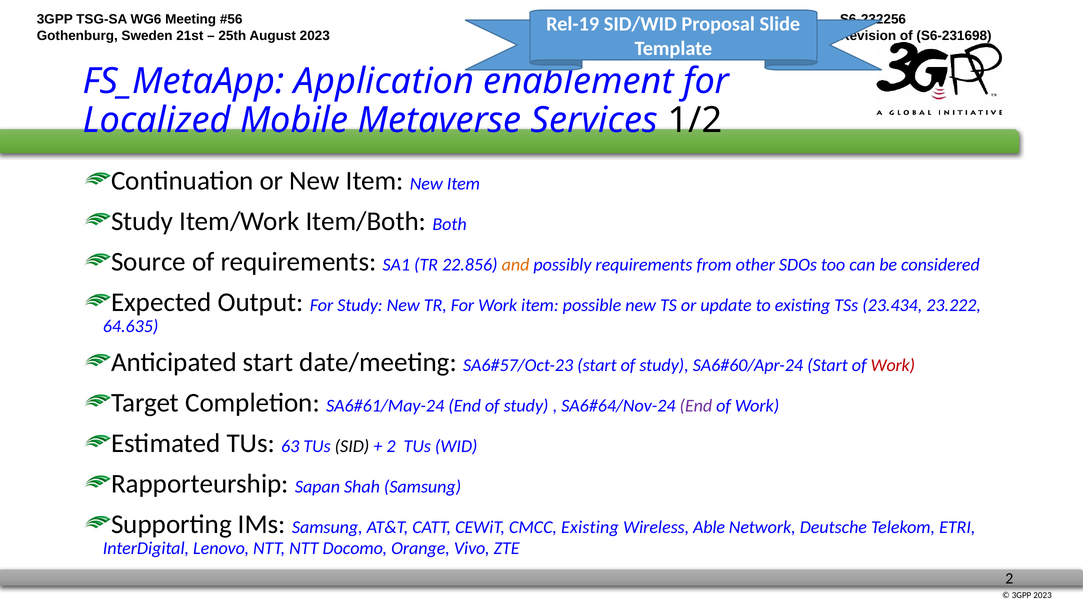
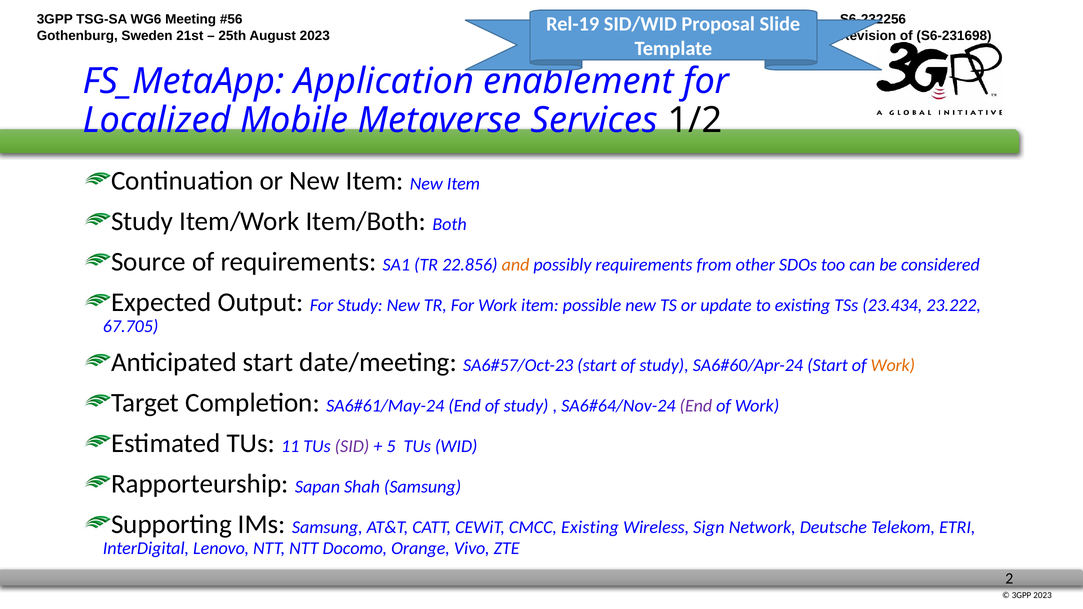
64.635: 64.635 -> 67.705
Work at (893, 365) colour: red -> orange
63: 63 -> 11
SID colour: black -> purple
2 at (391, 446): 2 -> 5
Able: Able -> Sign
